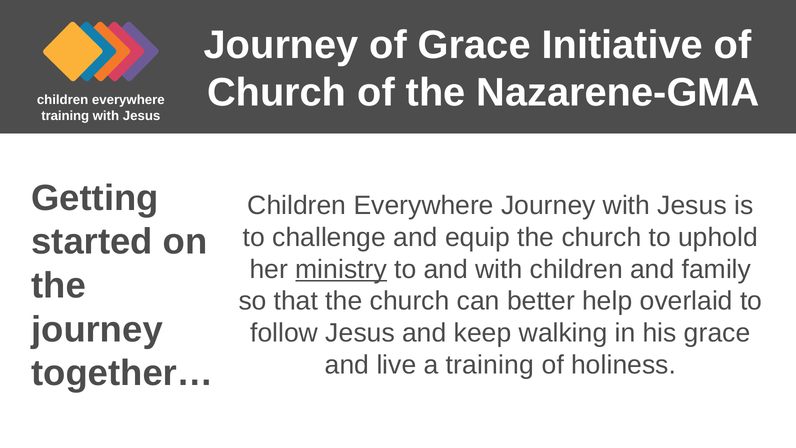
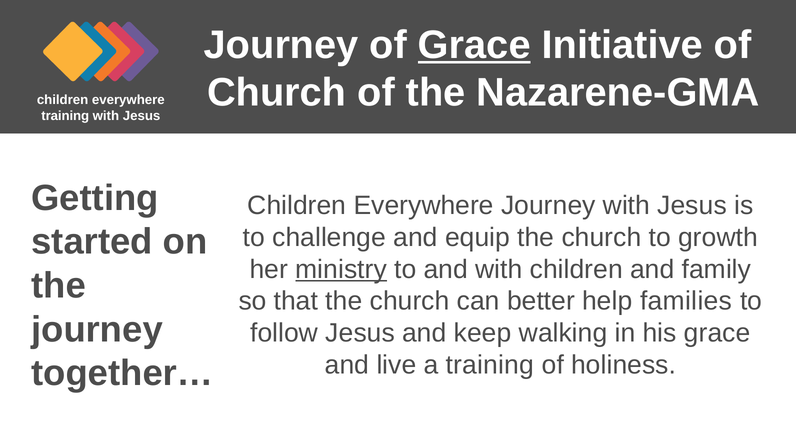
Grace at (474, 45) underline: none -> present
uphold: uphold -> growth
overlaid: overlaid -> families
